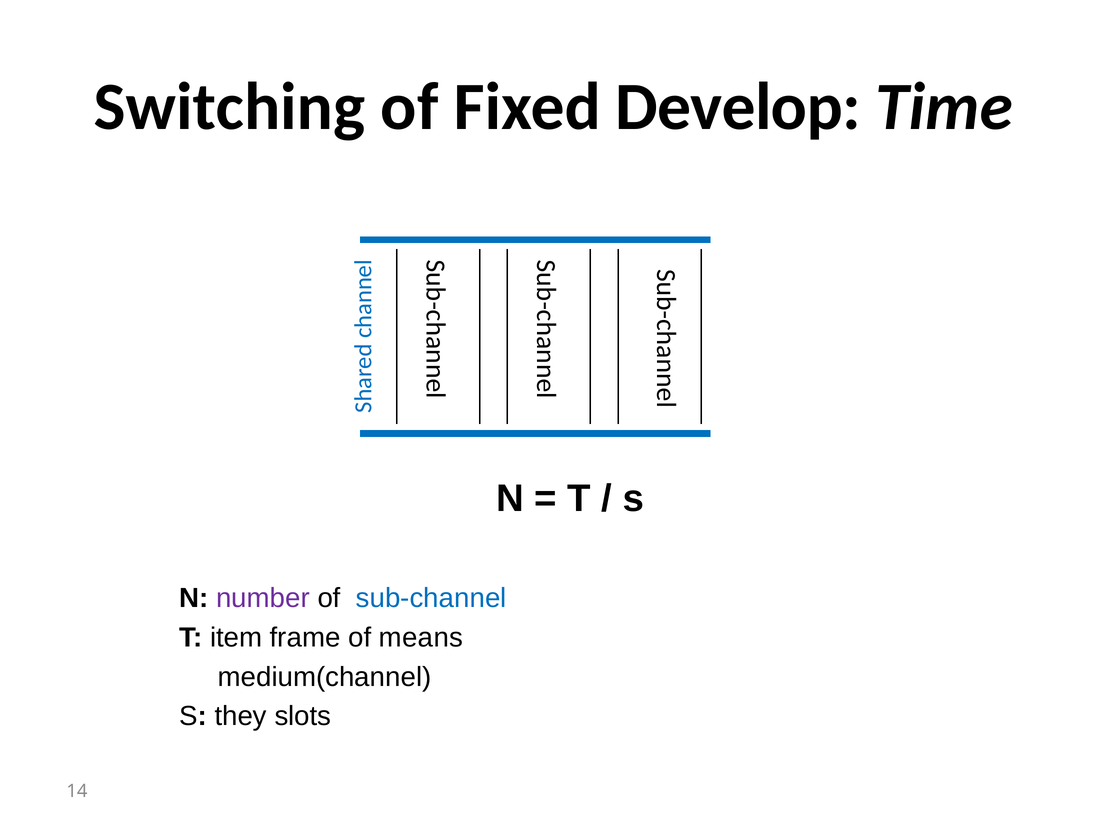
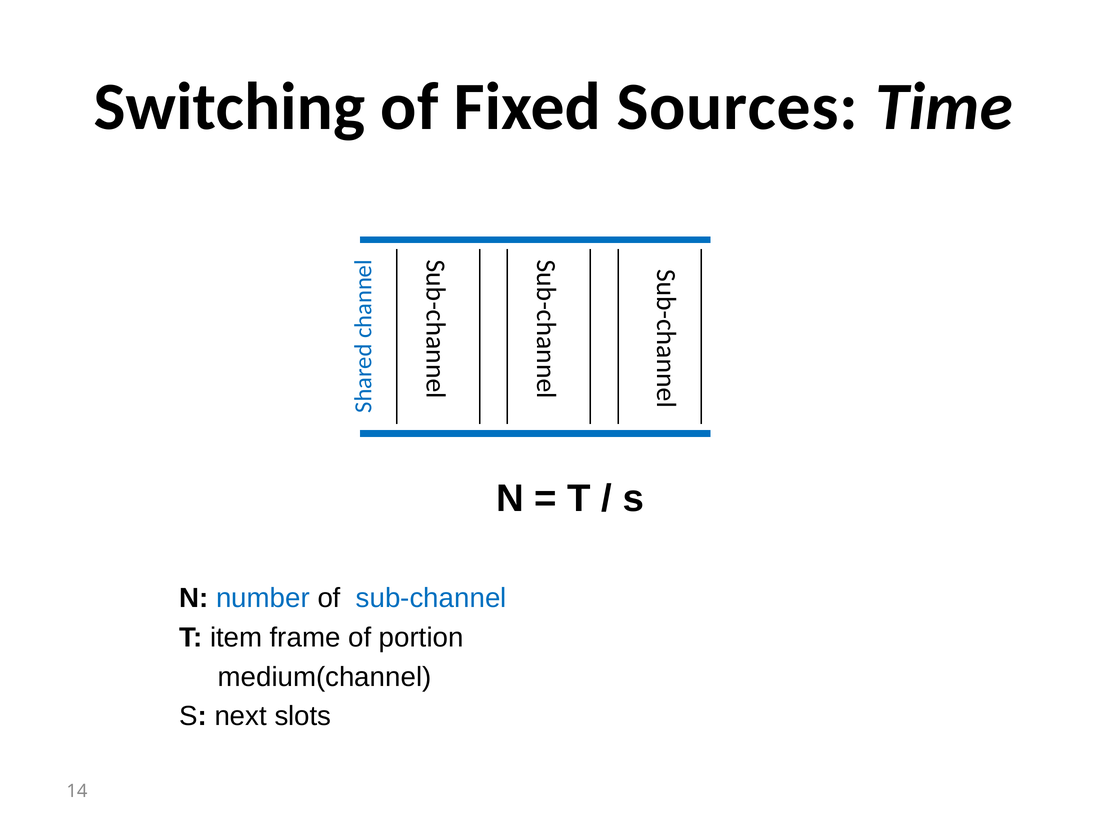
Develop: Develop -> Sources
number colour: purple -> blue
means: means -> portion
they: they -> next
